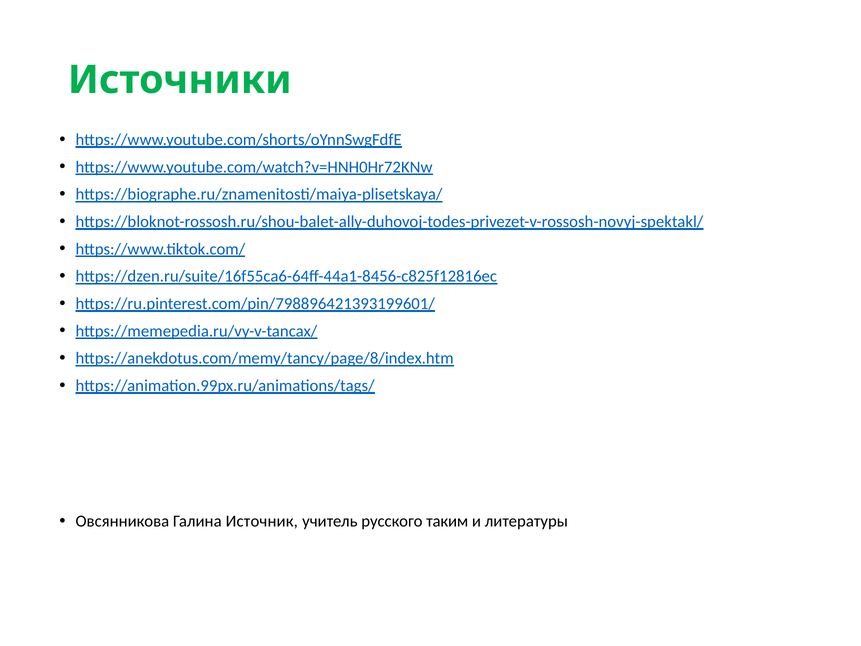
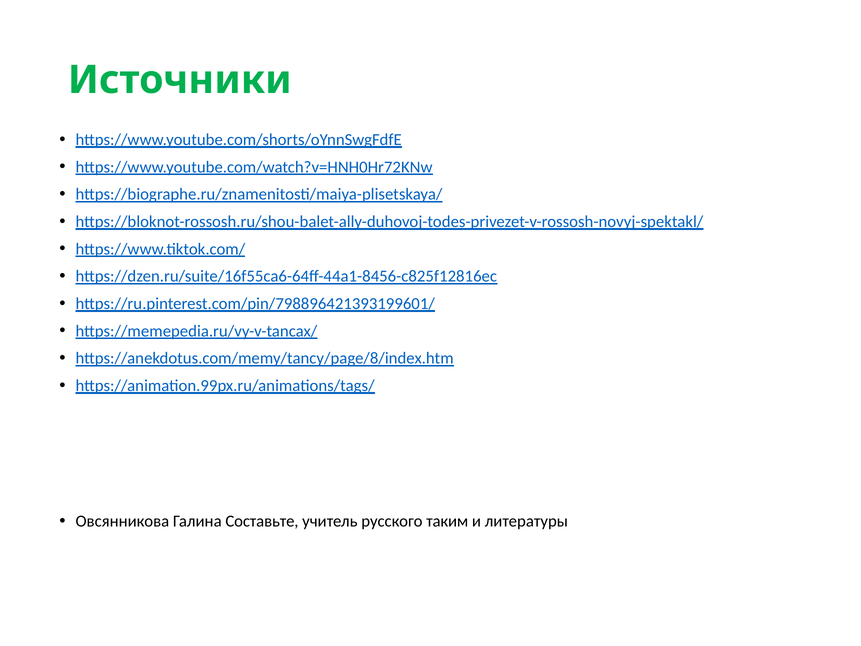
Источник: Источник -> Составьте
